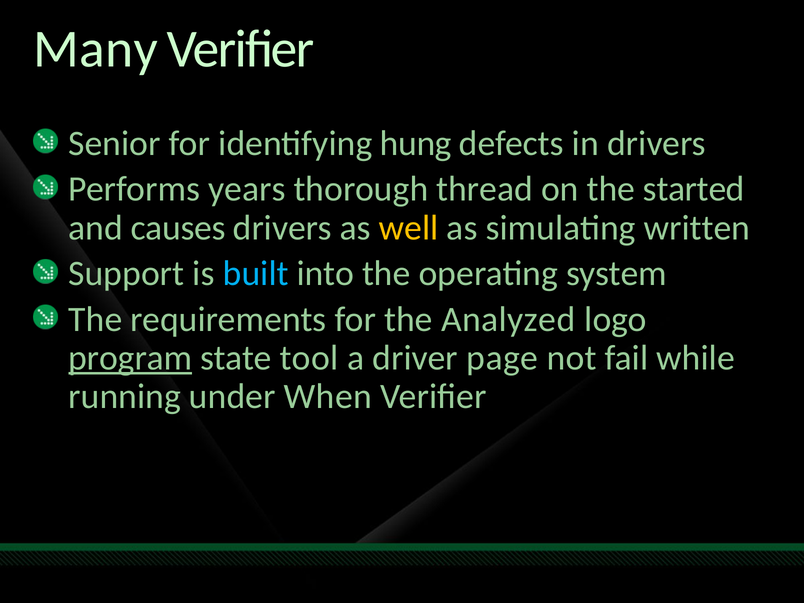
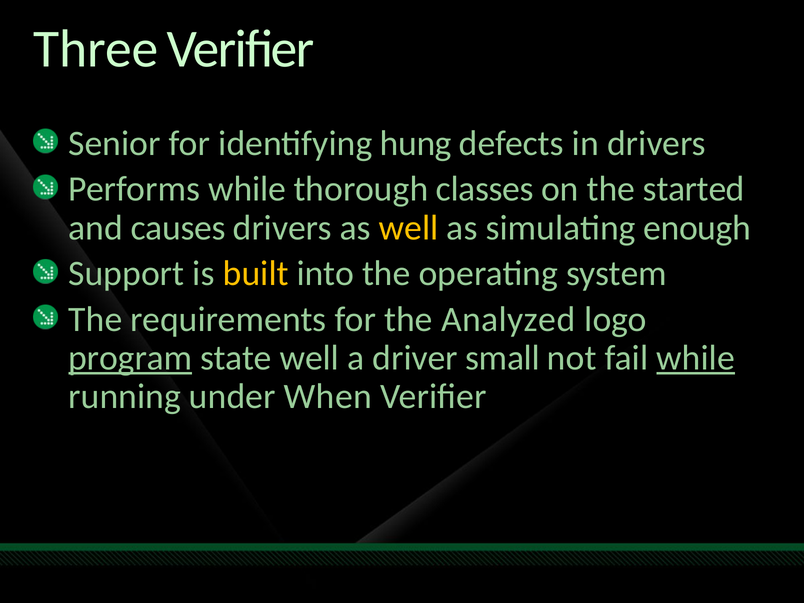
Many: Many -> Three
Performs years: years -> while
thread: thread -> classes
written: written -> enough
built colour: light blue -> yellow
state tool: tool -> well
page: page -> small
while at (696, 358) underline: none -> present
